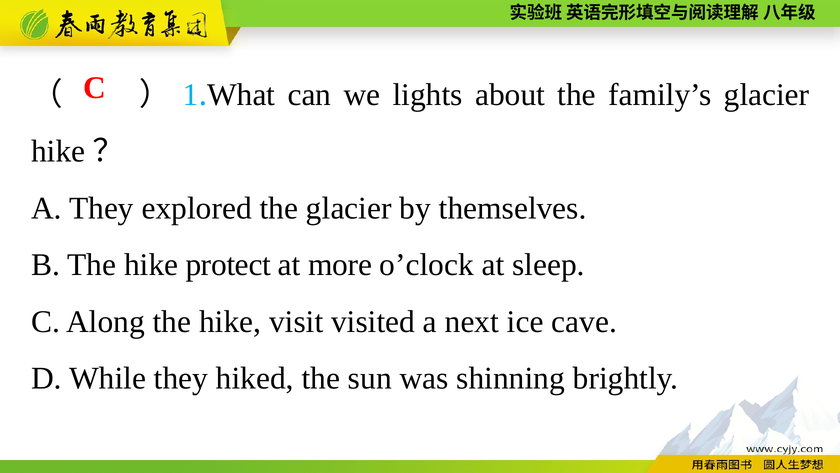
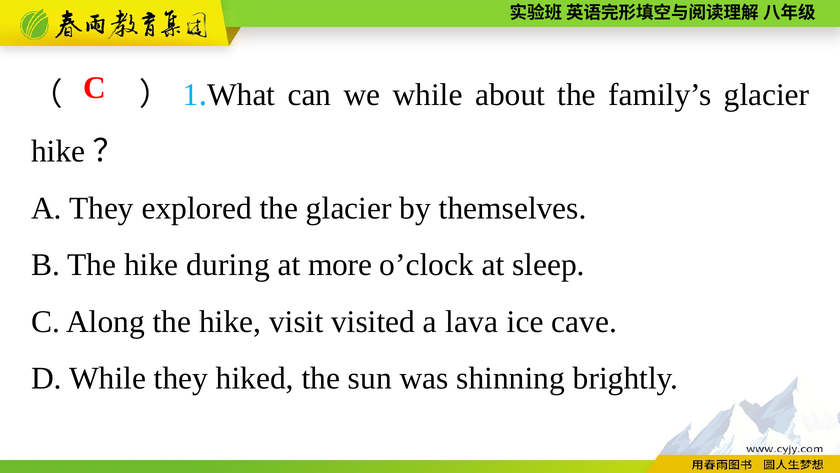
we lights: lights -> while
protect: protect -> during
next: next -> lava
